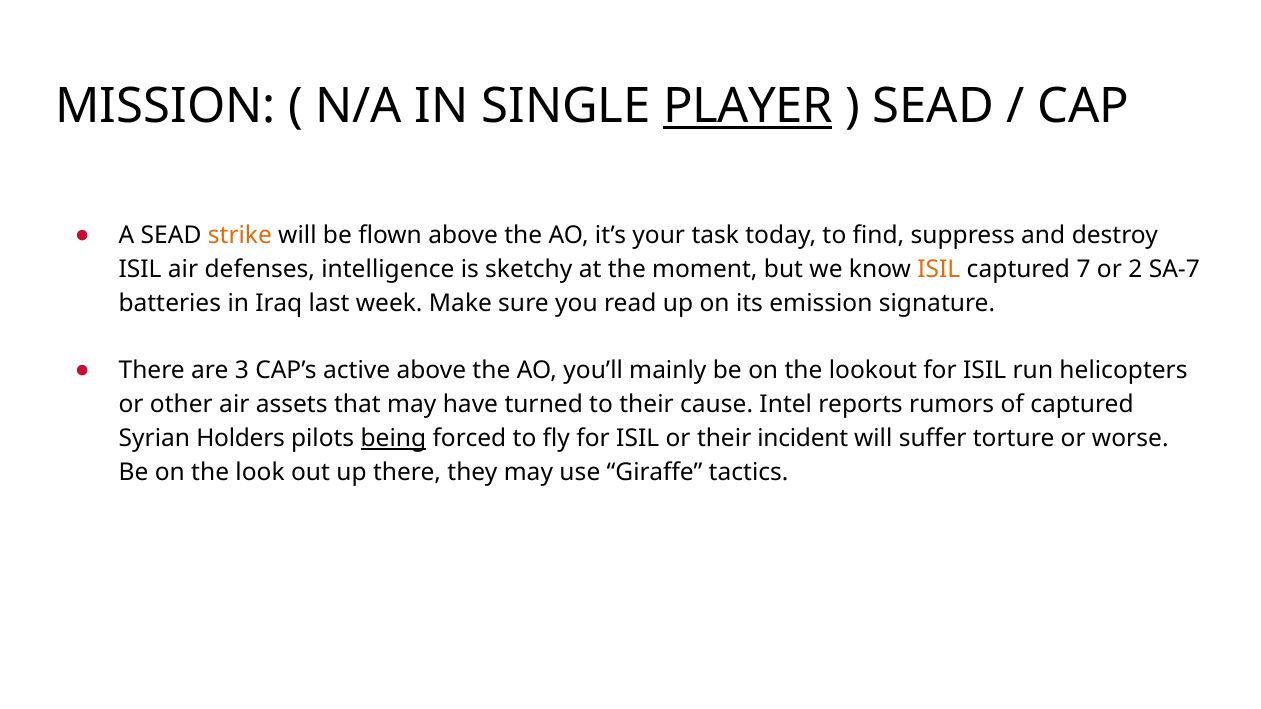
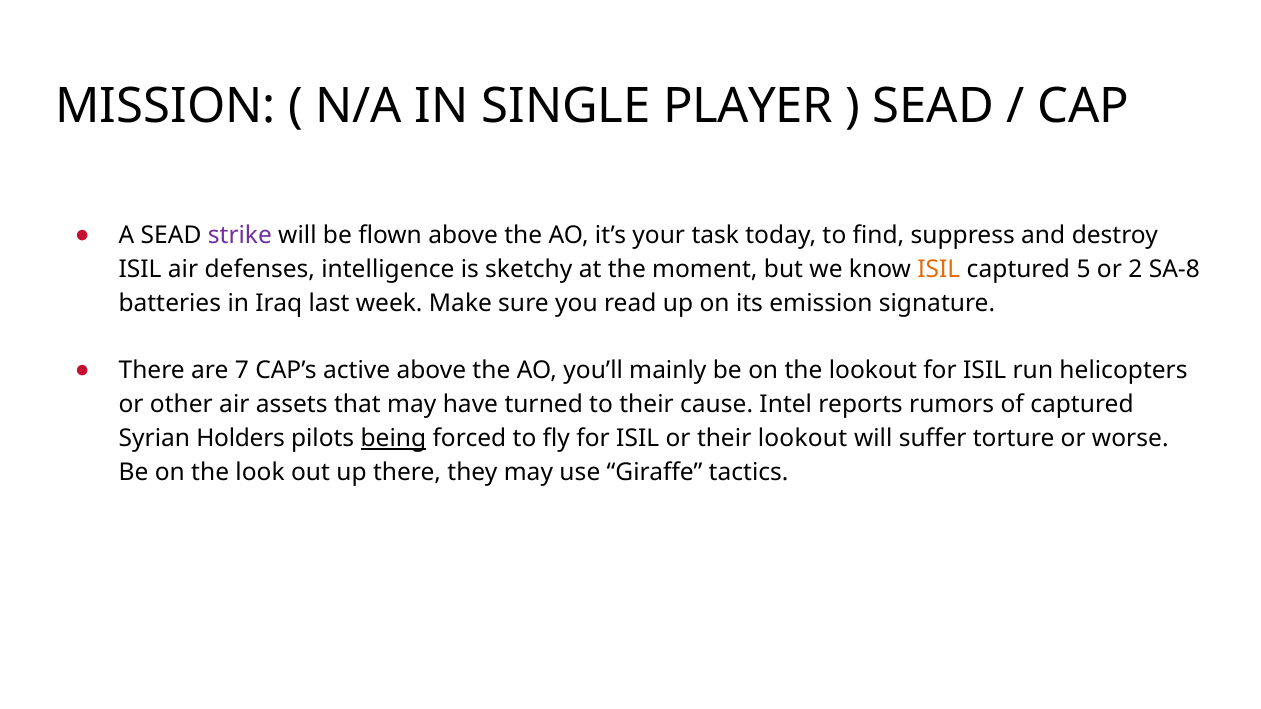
PLAYER underline: present -> none
strike colour: orange -> purple
7: 7 -> 5
SA-7: SA-7 -> SA-8
3: 3 -> 7
their incident: incident -> lookout
